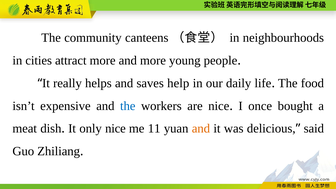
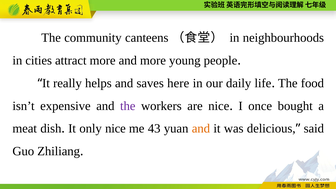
help: help -> here
the at (128, 106) colour: blue -> purple
11: 11 -> 43
